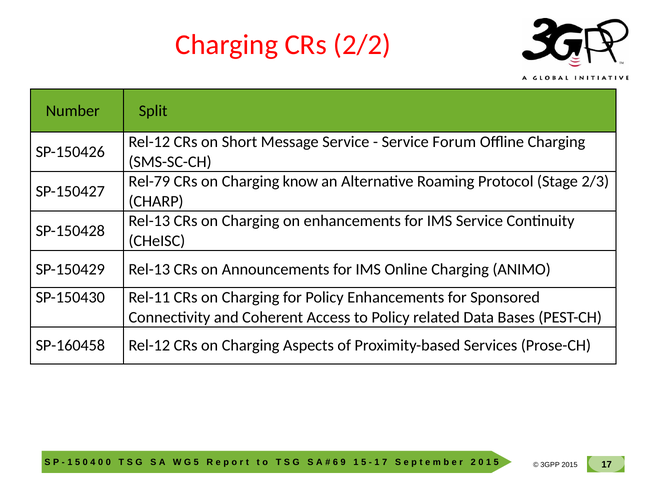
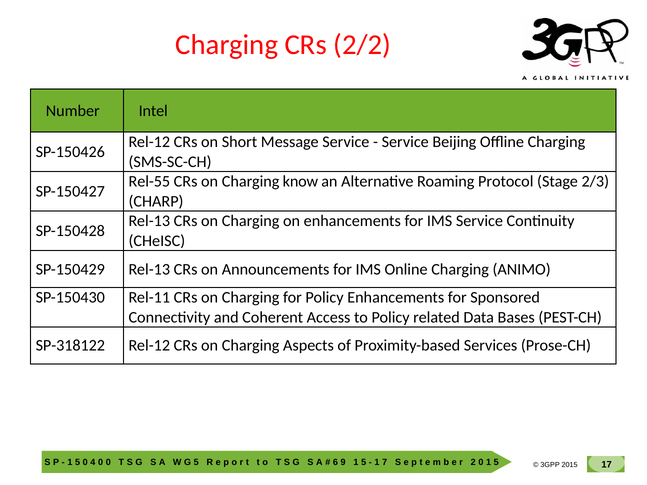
Split: Split -> Intel
Forum: Forum -> Beijing
Rel-79: Rel-79 -> Rel-55
SP-160458: SP-160458 -> SP-318122
